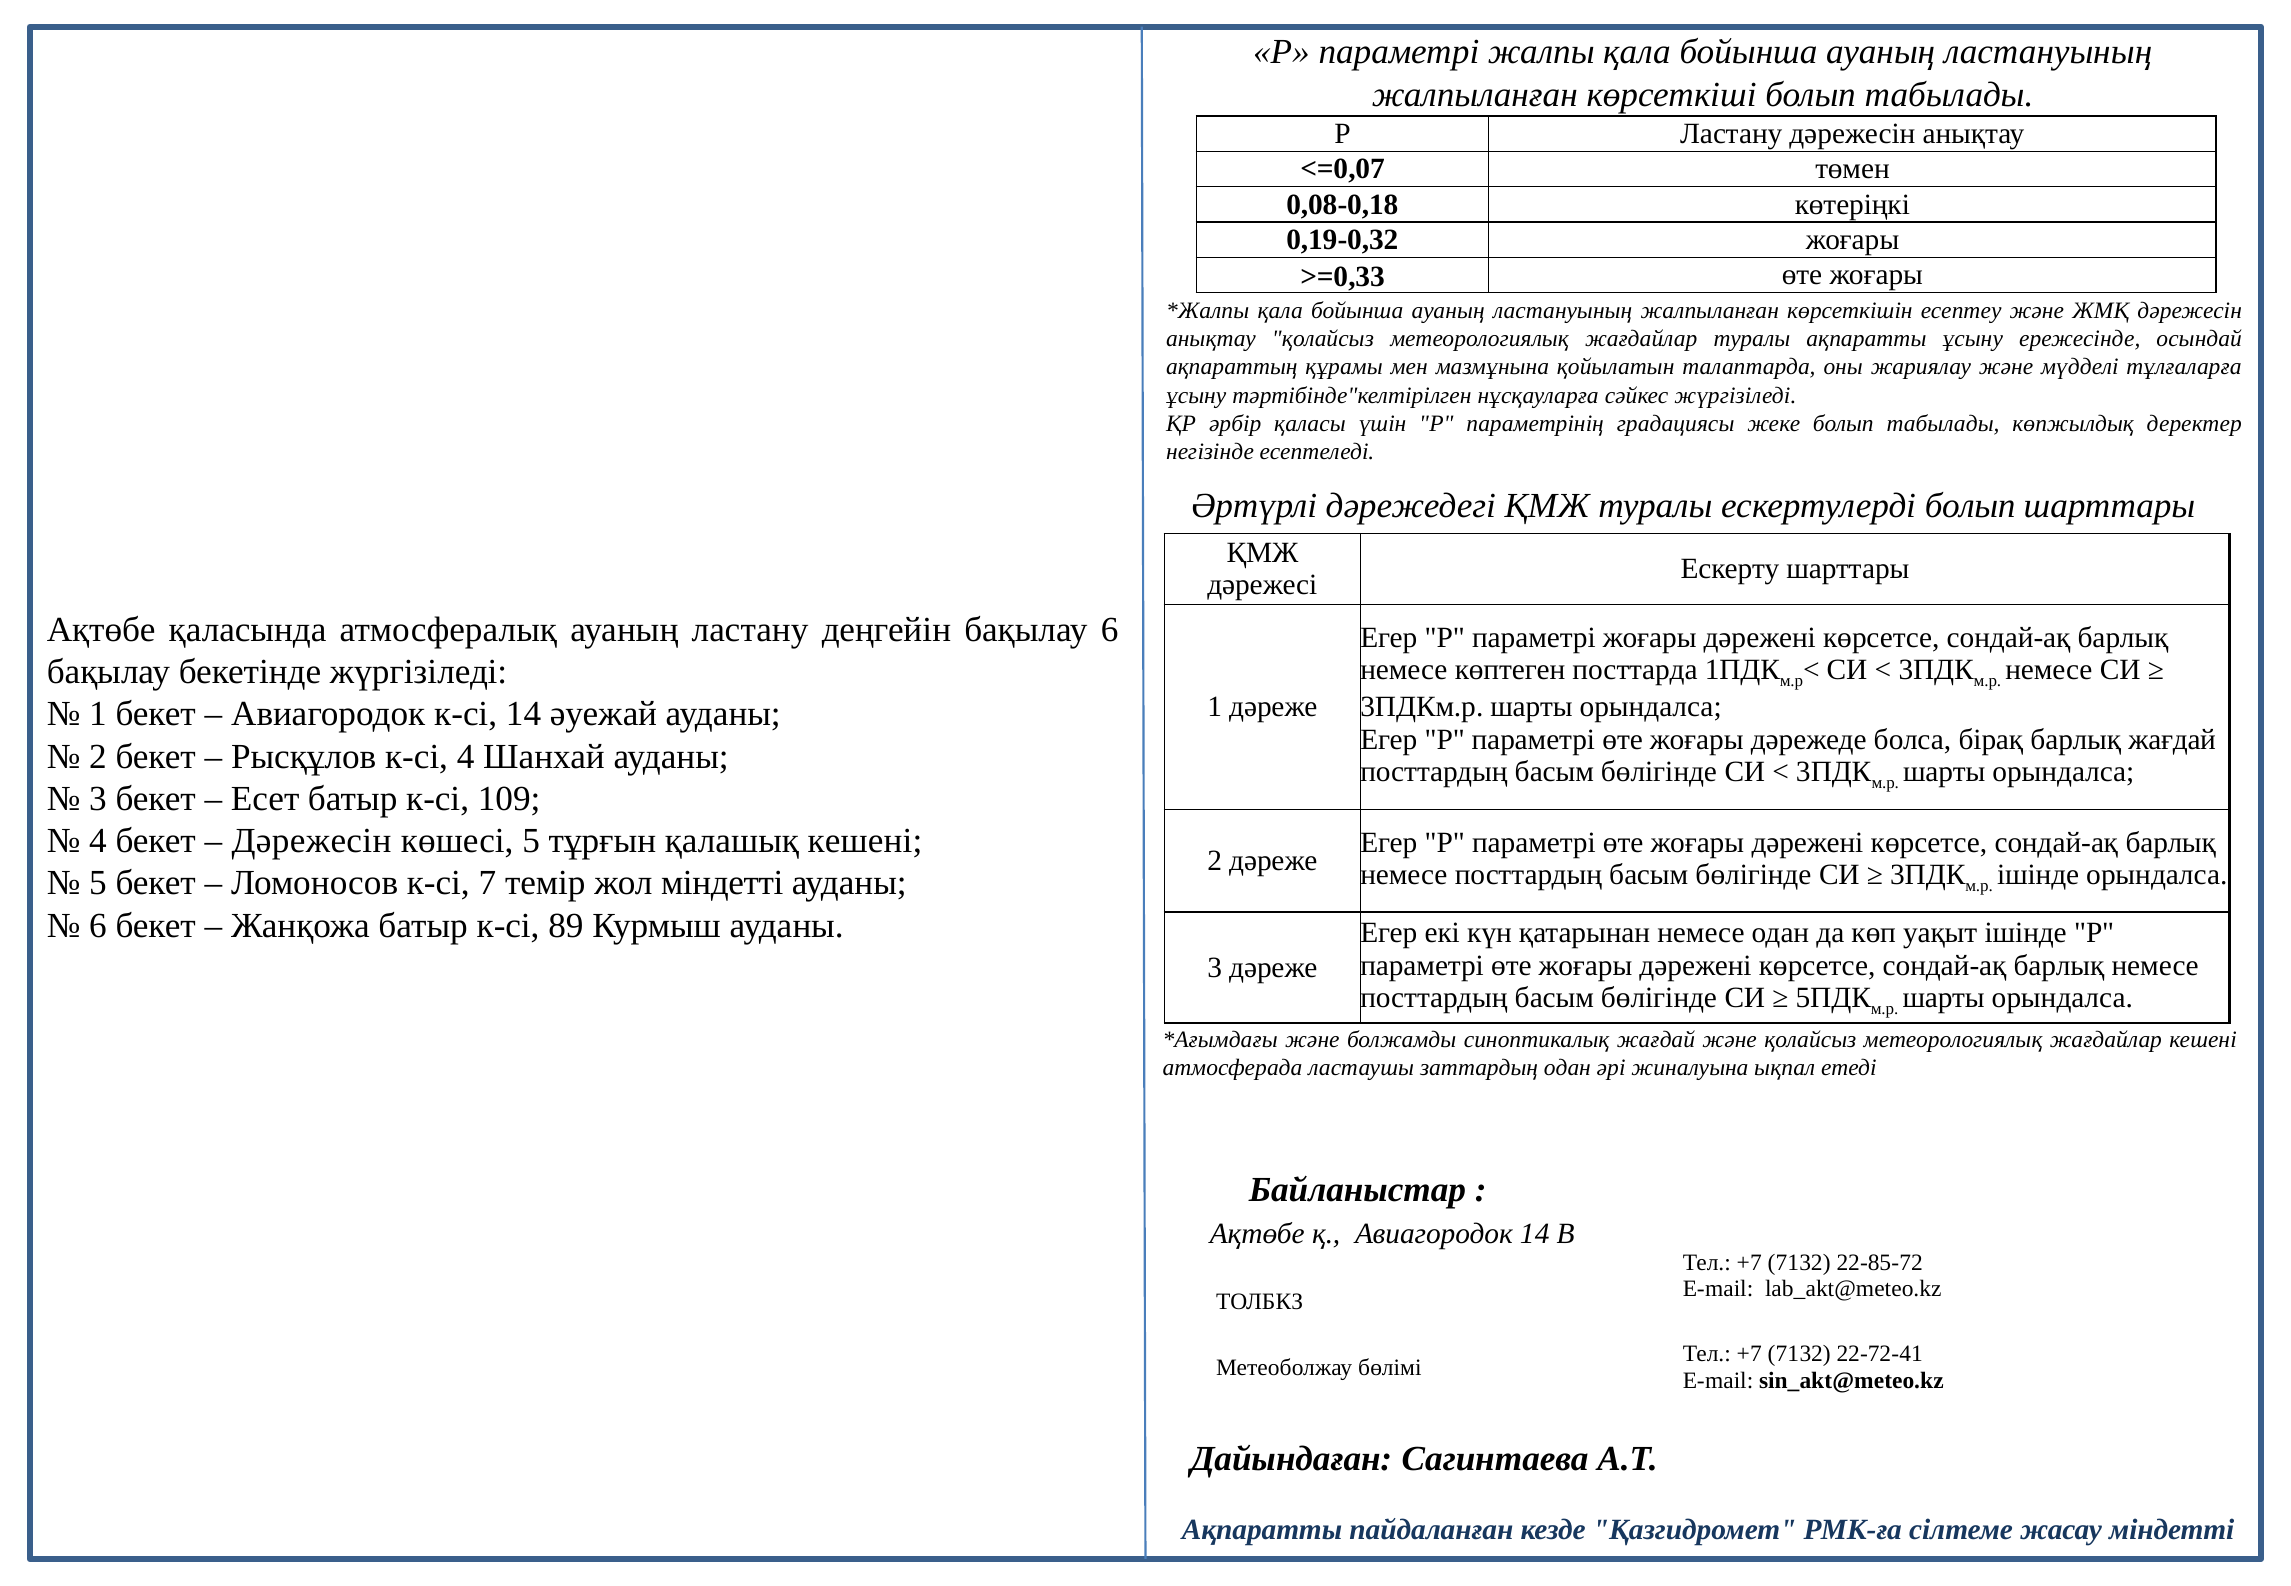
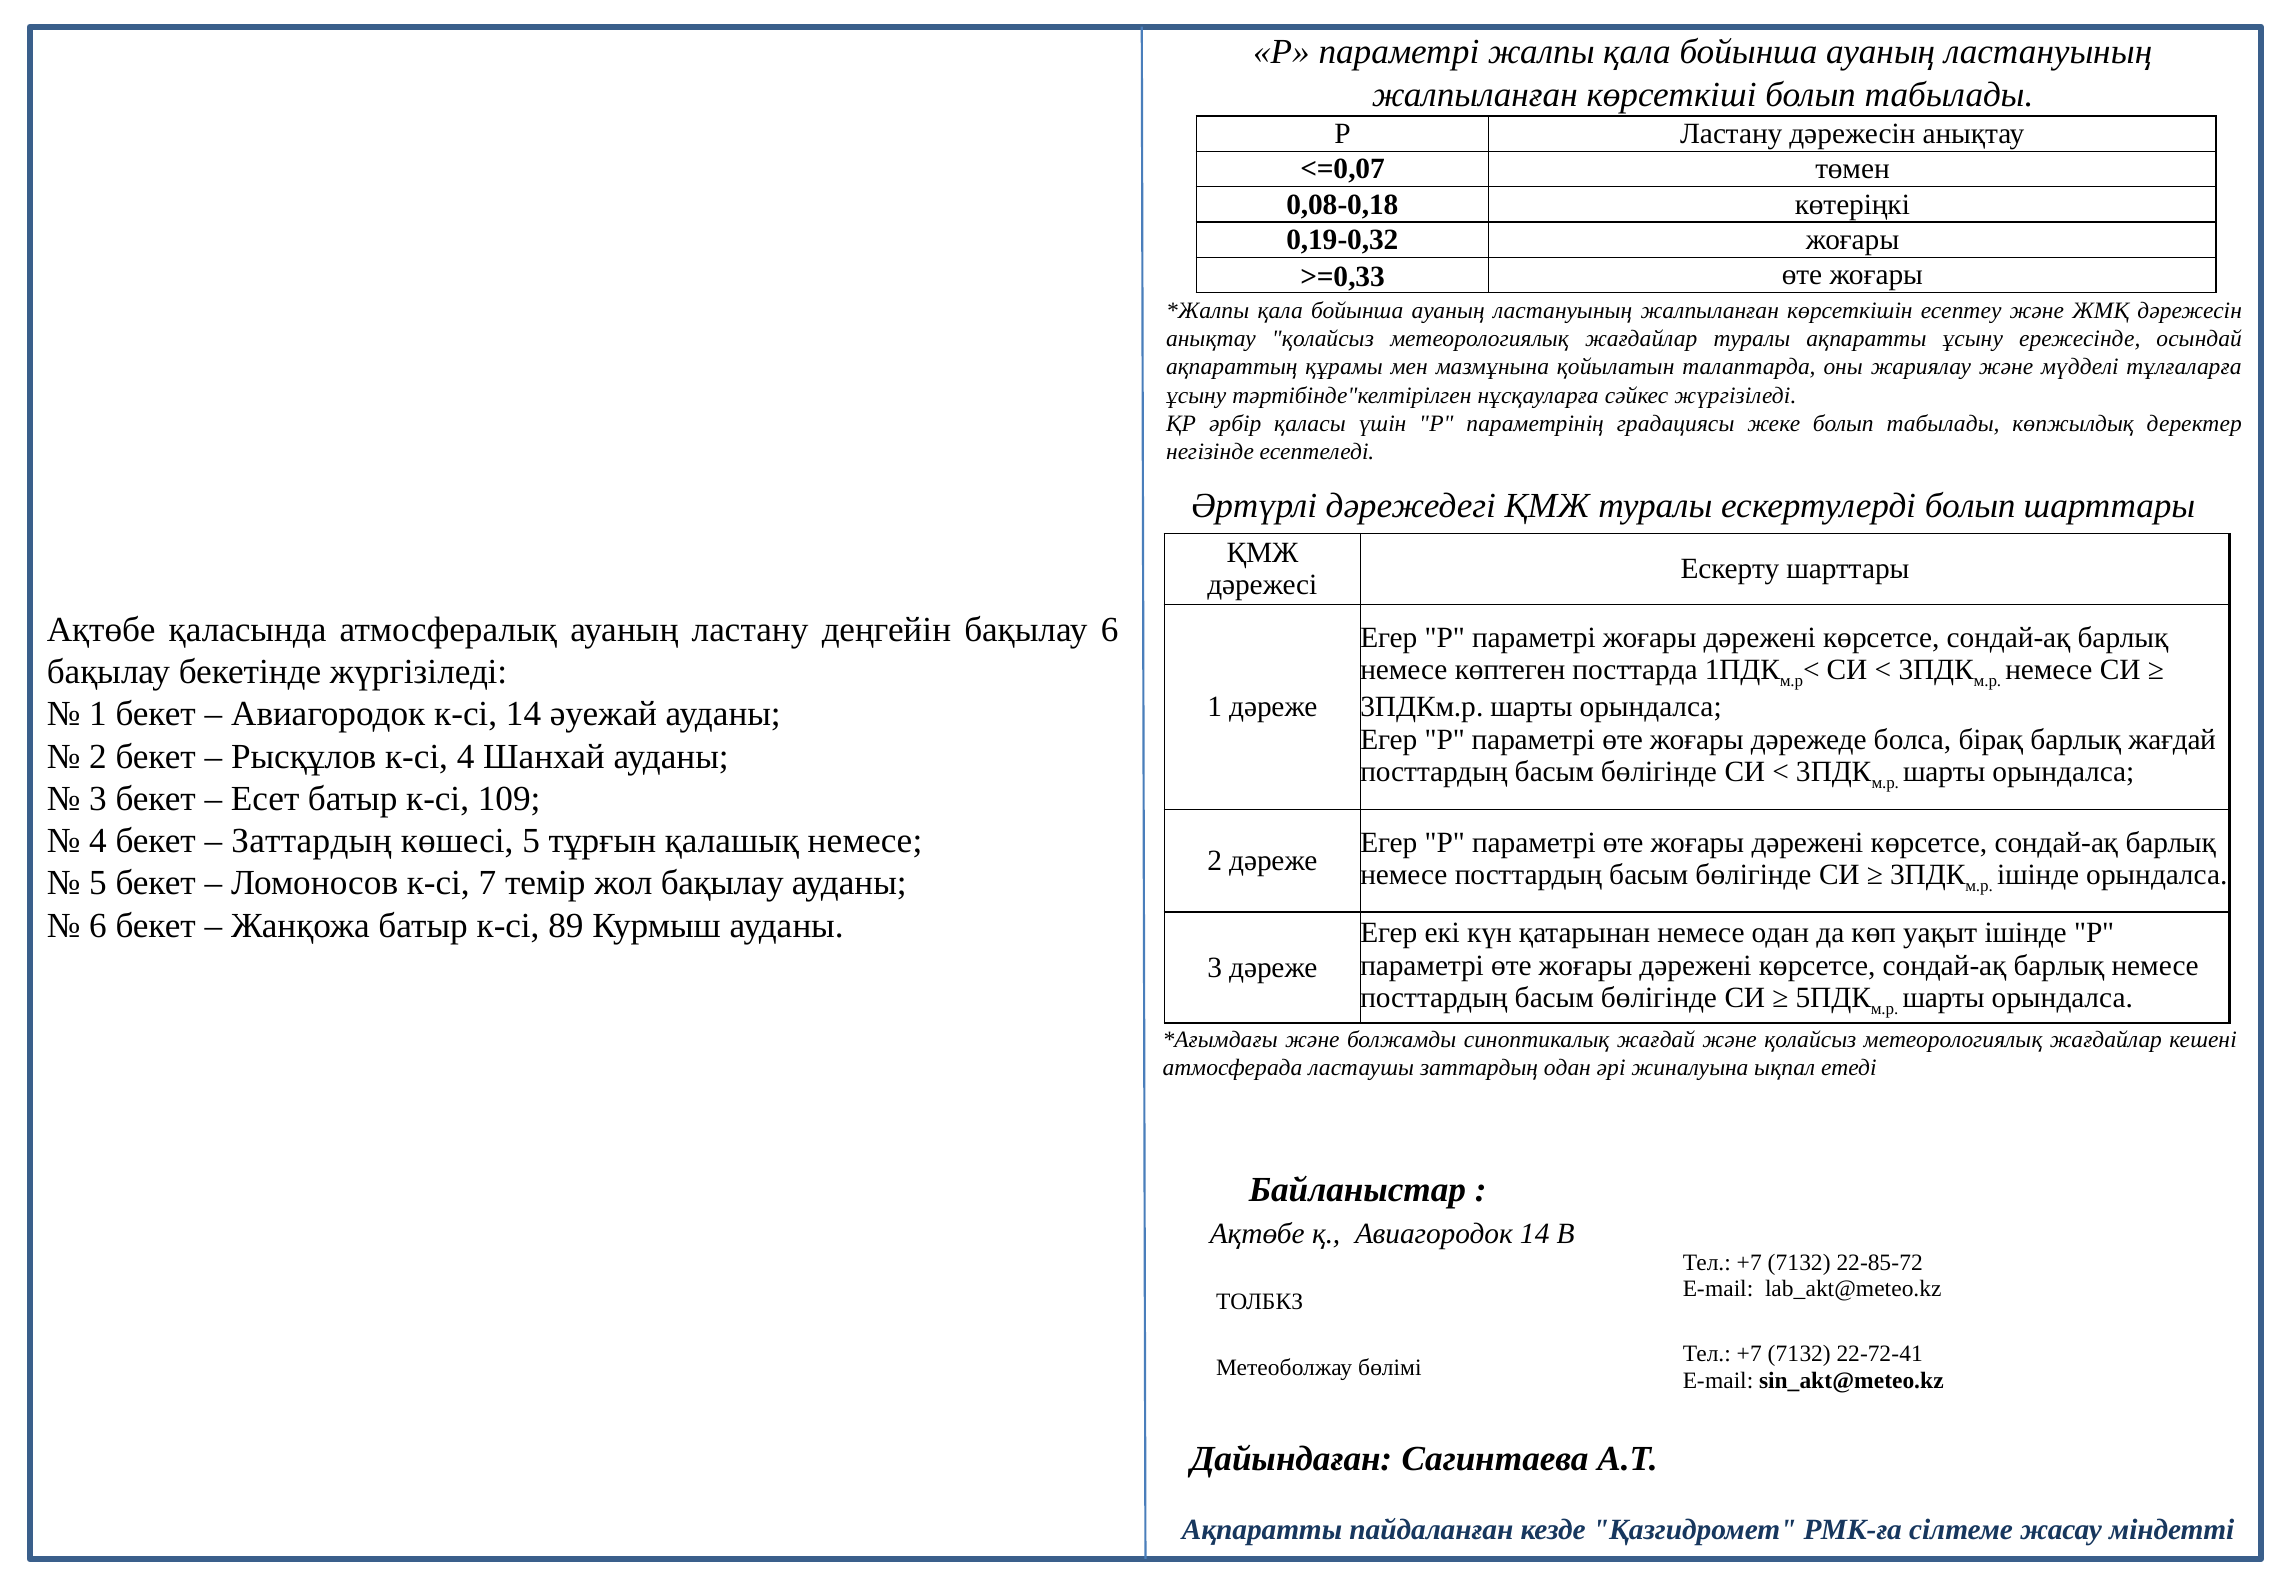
Дәрежесін at (311, 841): Дәрежесін -> Заттардың
қалашық кешені: кешені -> немесе
жол міндетті: міндетті -> бақылау
